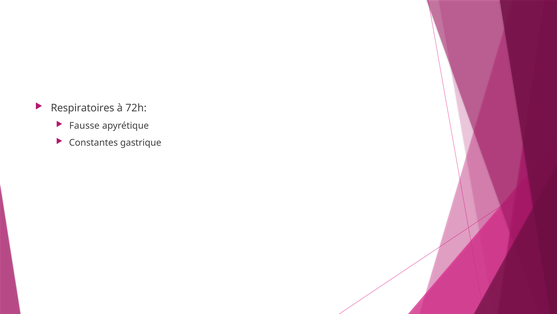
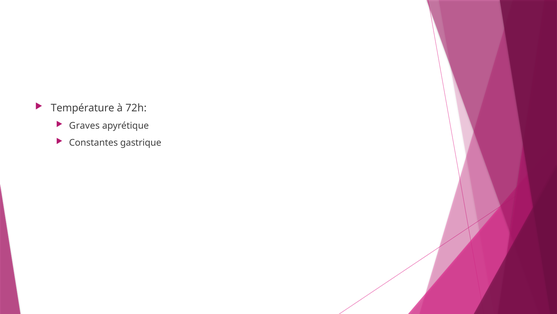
Respiratoires: Respiratoires -> Température
Fausse: Fausse -> Graves
